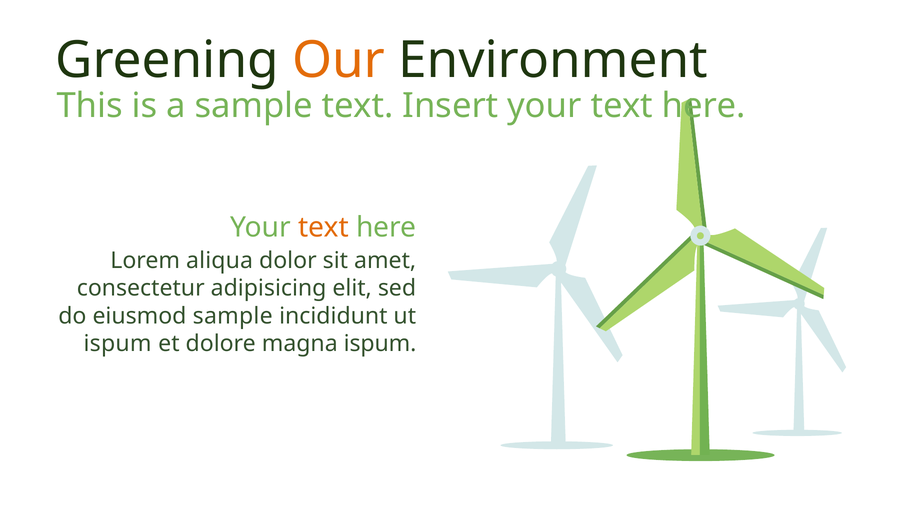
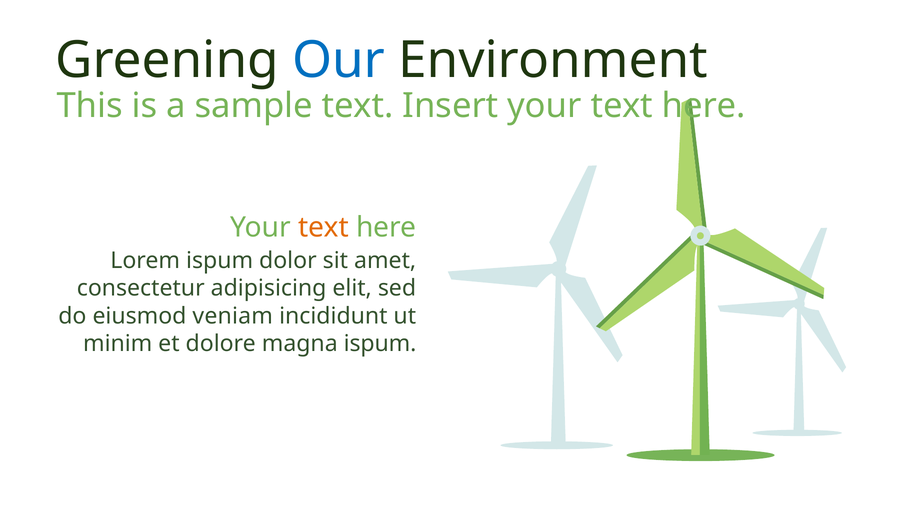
Our colour: orange -> blue
Lorem aliqua: aliqua -> ispum
eiusmod sample: sample -> veniam
ispum at (118, 343): ispum -> minim
